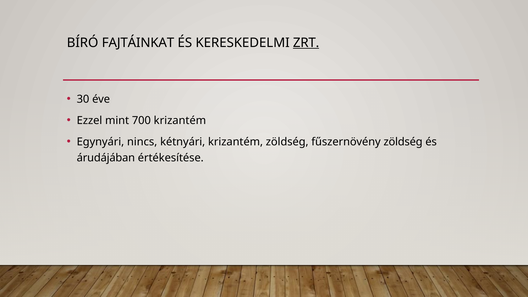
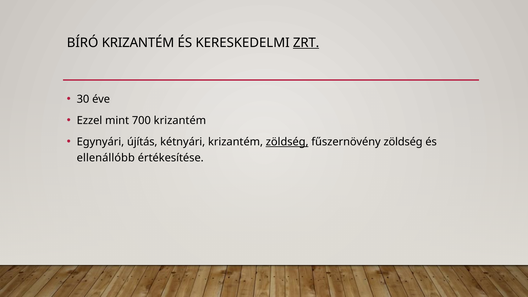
BÍRÓ FAJTÁINKAT: FAJTÁINKAT -> KRIZANTÉM
nincs: nincs -> újítás
zöldség at (287, 142) underline: none -> present
árudájában: árudájában -> ellenállóbb
